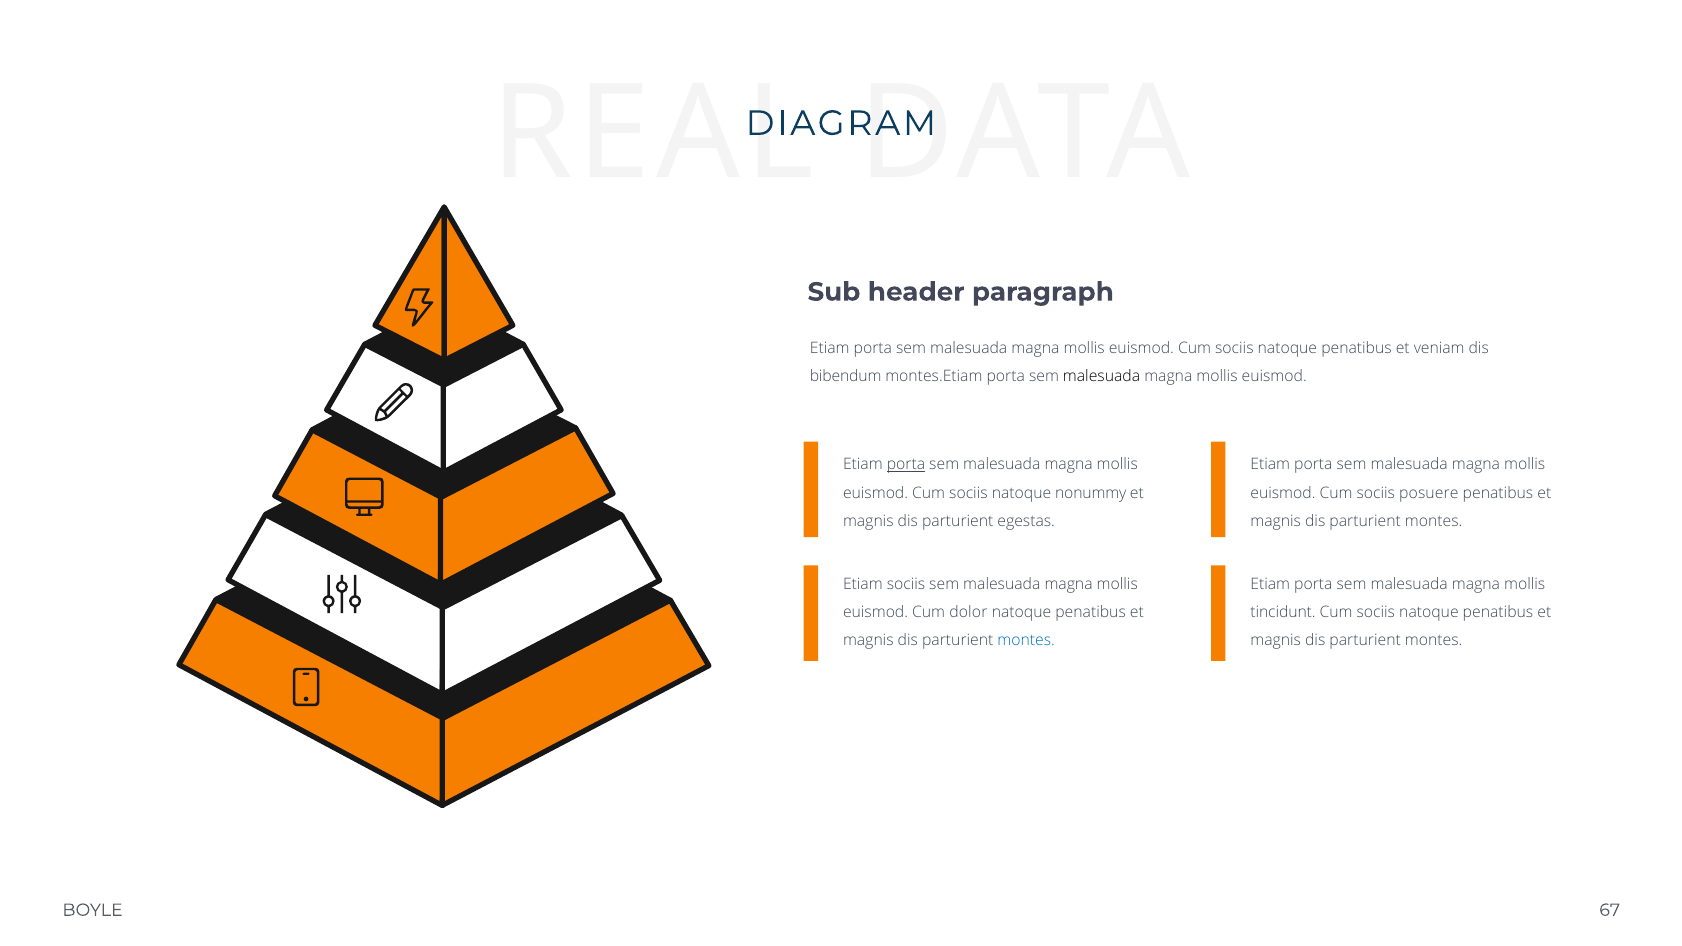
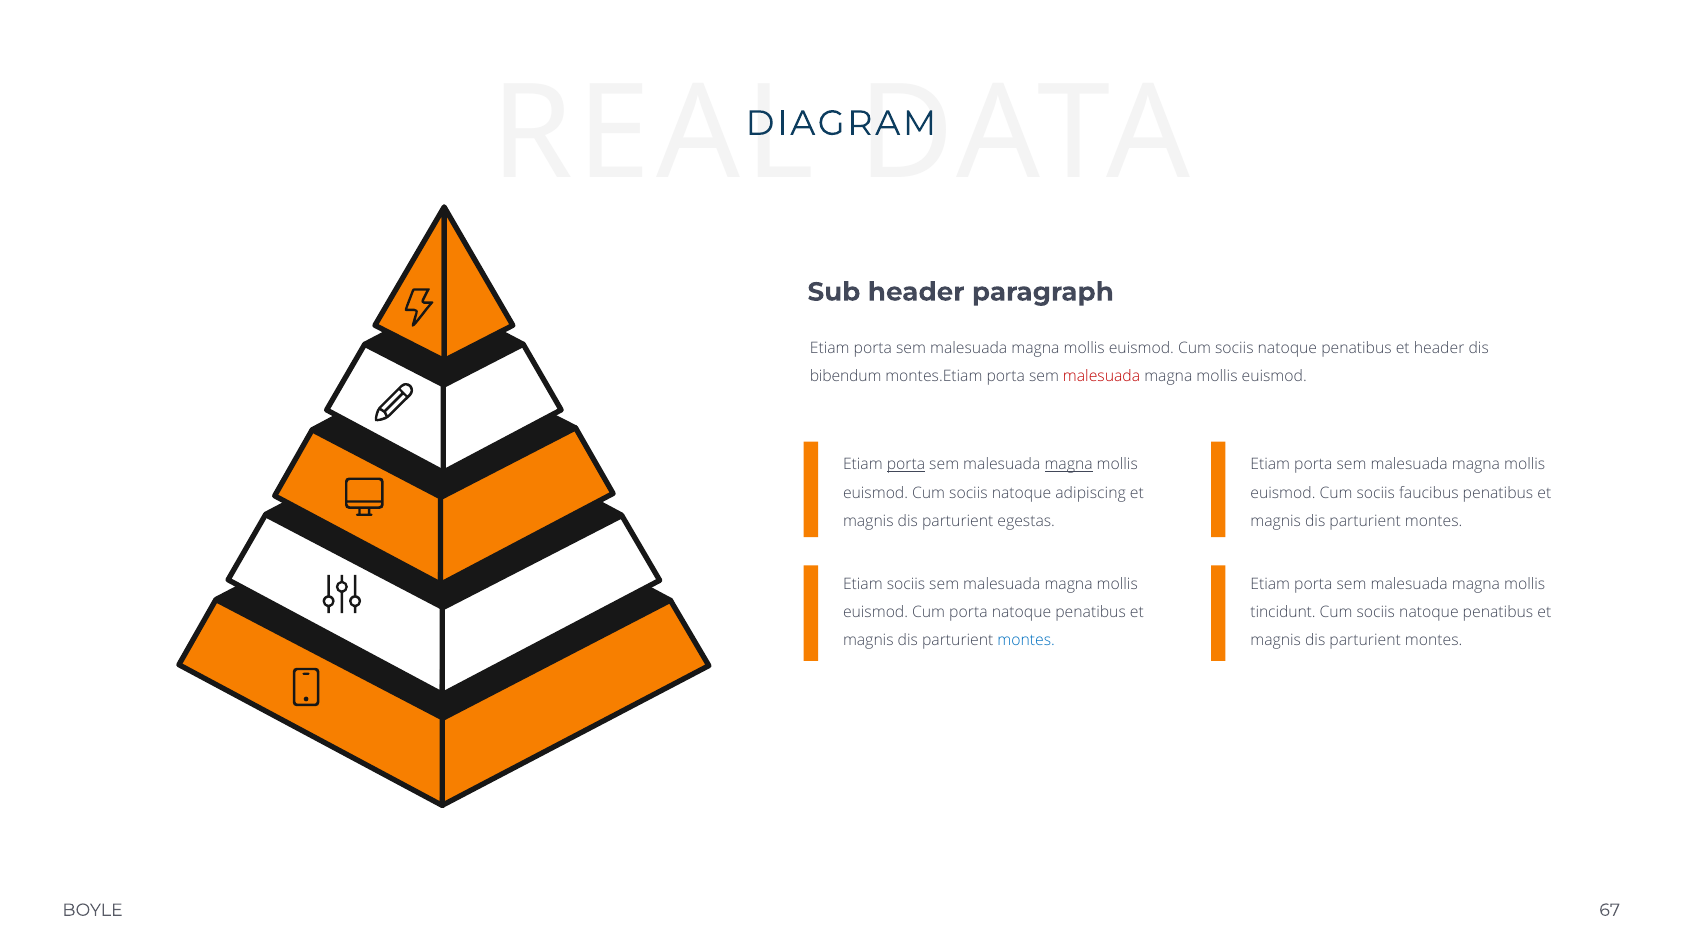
et veniam: veniam -> header
malesuada at (1102, 376) colour: black -> red
magna at (1069, 465) underline: none -> present
nonummy: nonummy -> adipiscing
posuere: posuere -> faucibus
Cum dolor: dolor -> porta
